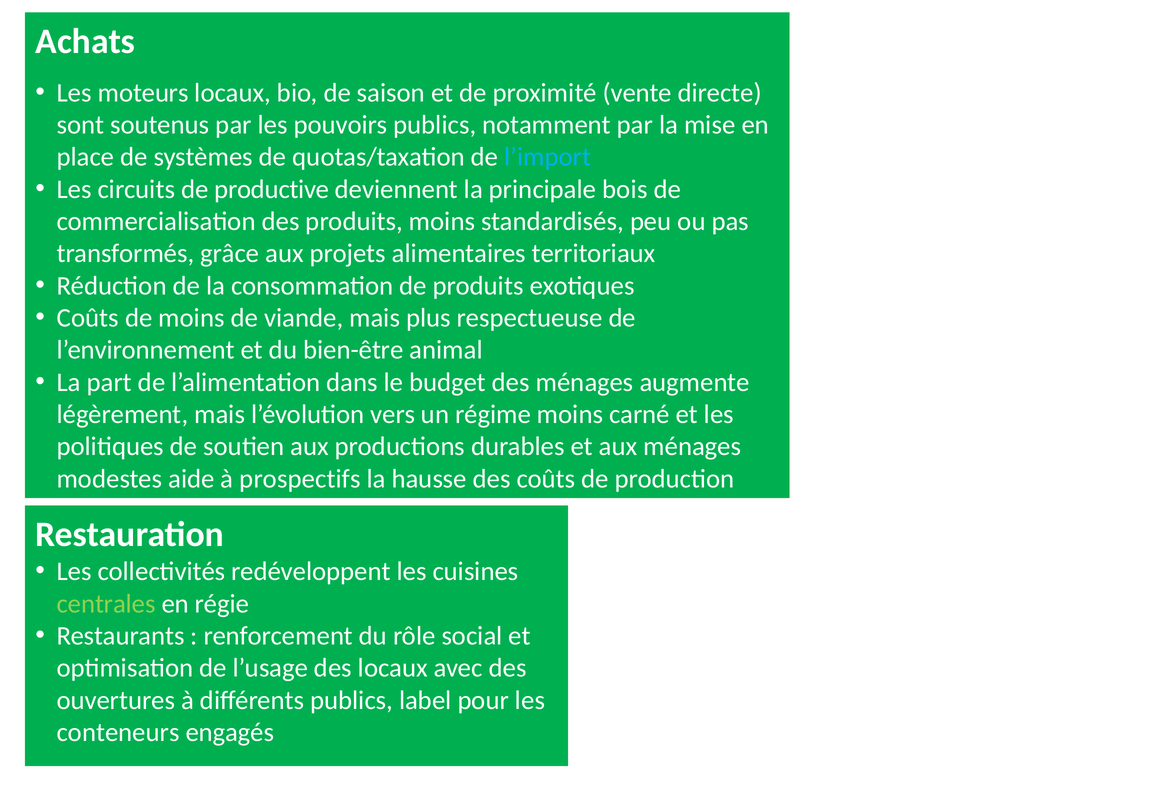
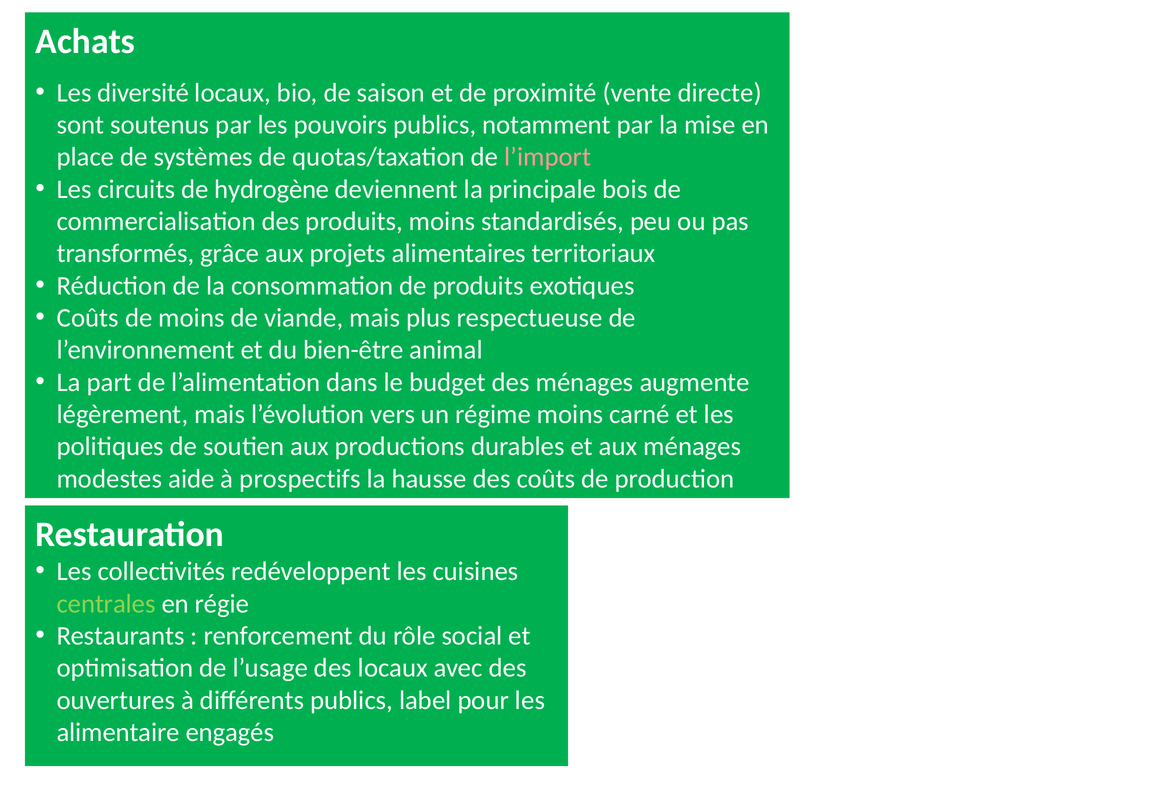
moteurs: moteurs -> diversité
l’import colour: light blue -> pink
productive: productive -> hydrogène
conteneurs: conteneurs -> alimentaire
